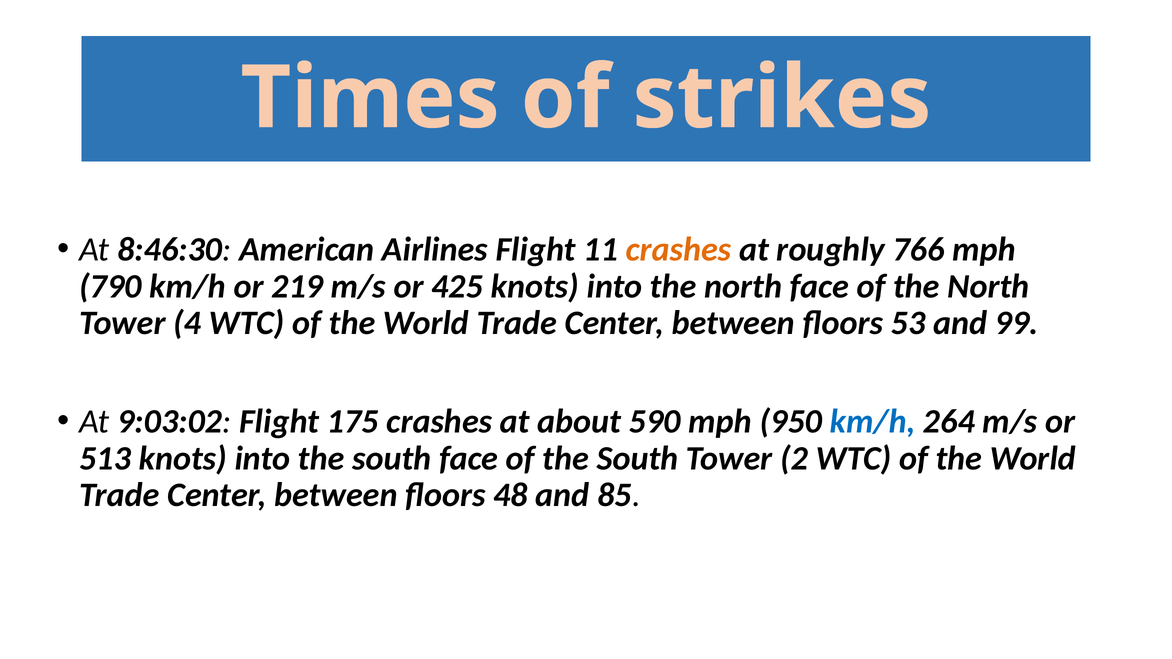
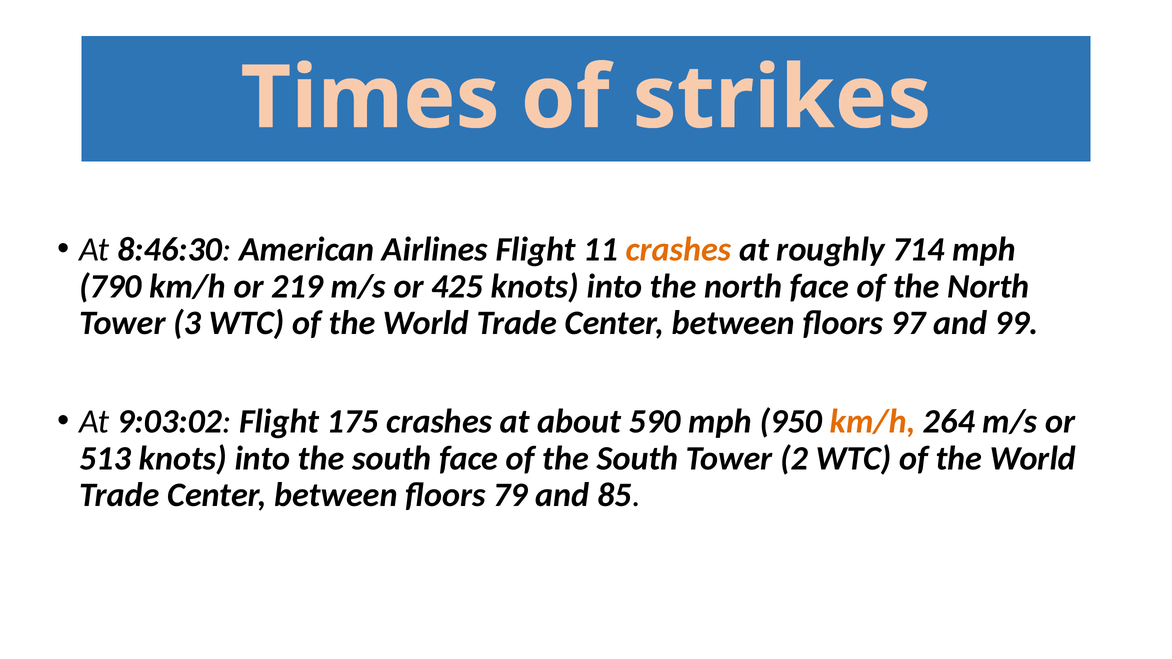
766: 766 -> 714
4: 4 -> 3
53: 53 -> 97
km/h at (873, 422) colour: blue -> orange
48: 48 -> 79
